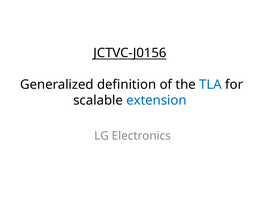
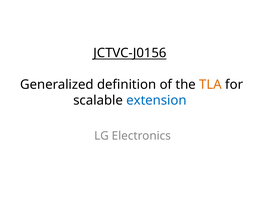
TLA colour: blue -> orange
